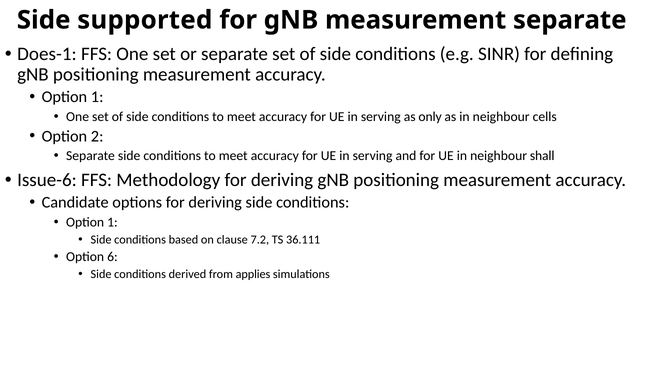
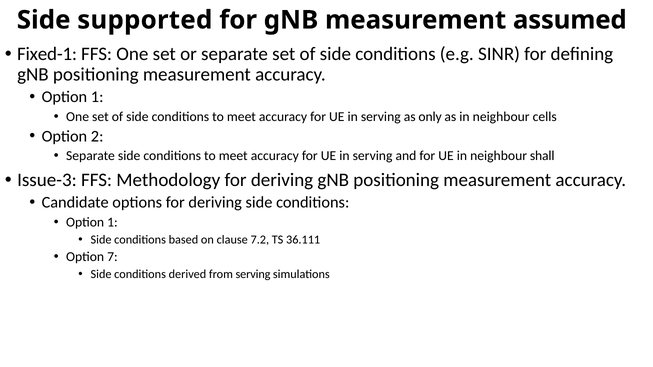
measurement separate: separate -> assumed
Does-1: Does-1 -> Fixed-1
Issue-6: Issue-6 -> Issue-3
6: 6 -> 7
from applies: applies -> serving
